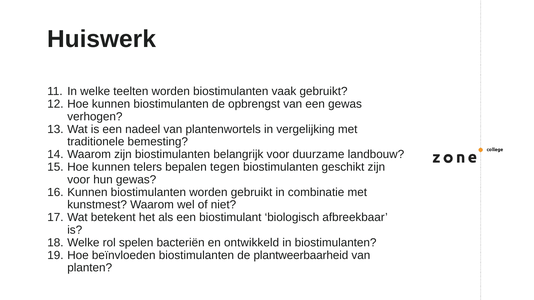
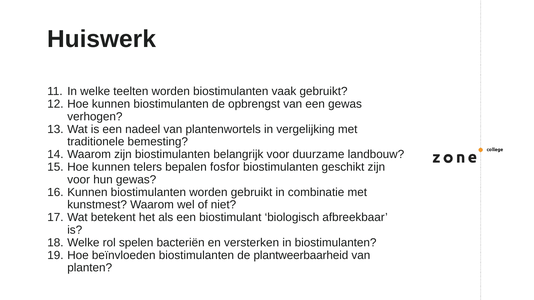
tegen: tegen -> fosfor
ontwikkeld: ontwikkeld -> versterken
